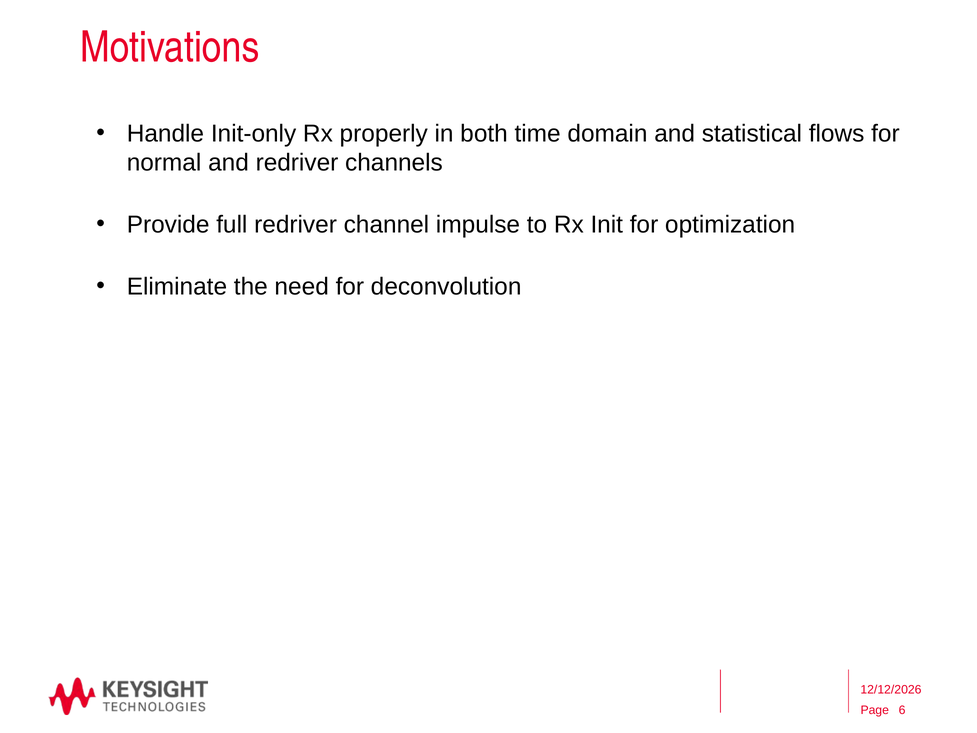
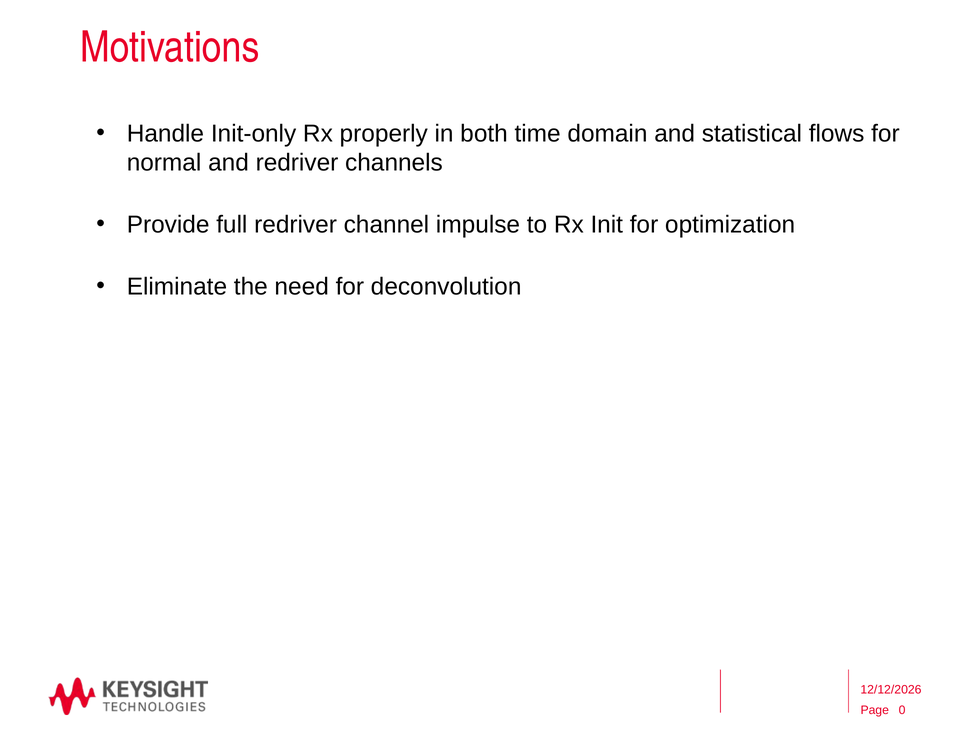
6: 6 -> 0
